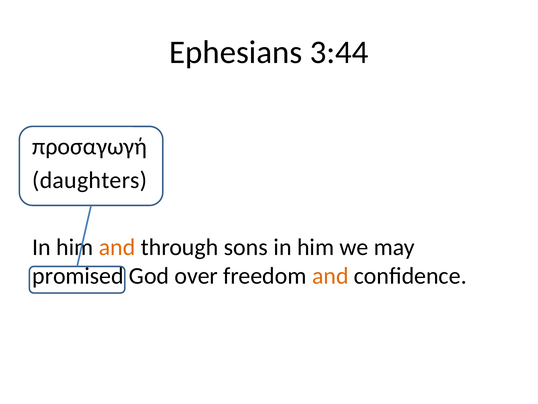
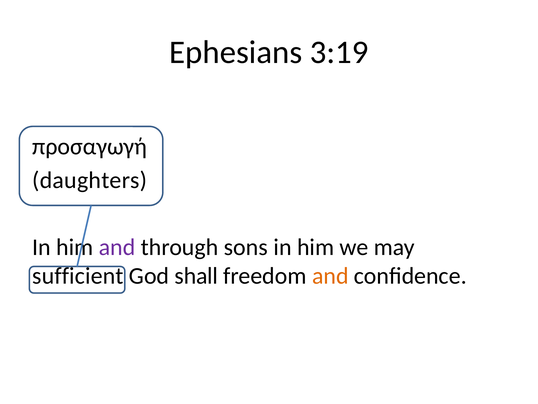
3:44: 3:44 -> 3:19
and at (117, 247) colour: orange -> purple
promised: promised -> sufficient
over: over -> shall
